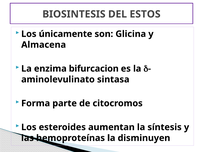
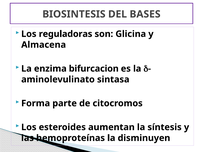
ESTOS: ESTOS -> BASES
únicamente: únicamente -> reguladoras
